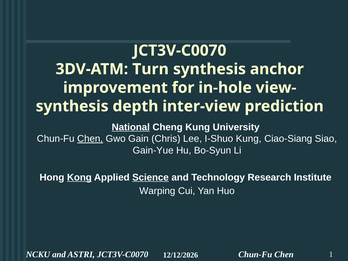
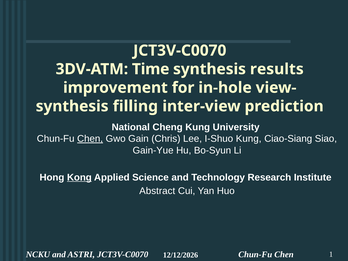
Turn: Turn -> Time
anchor: anchor -> results
depth: depth -> filling
National underline: present -> none
Science underline: present -> none
Warping: Warping -> Abstract
